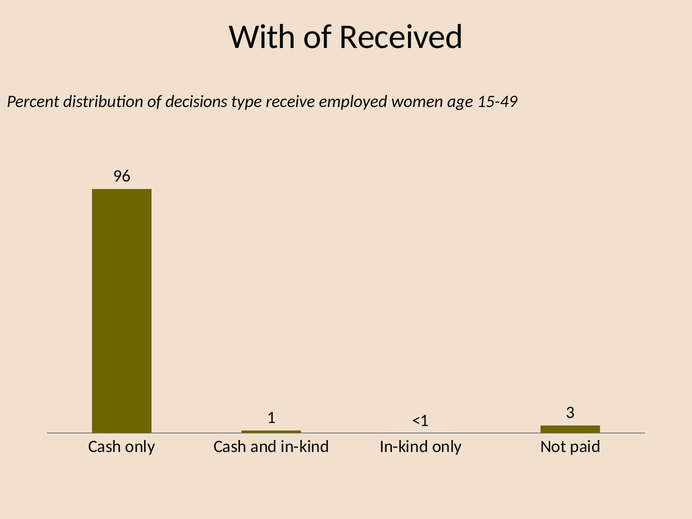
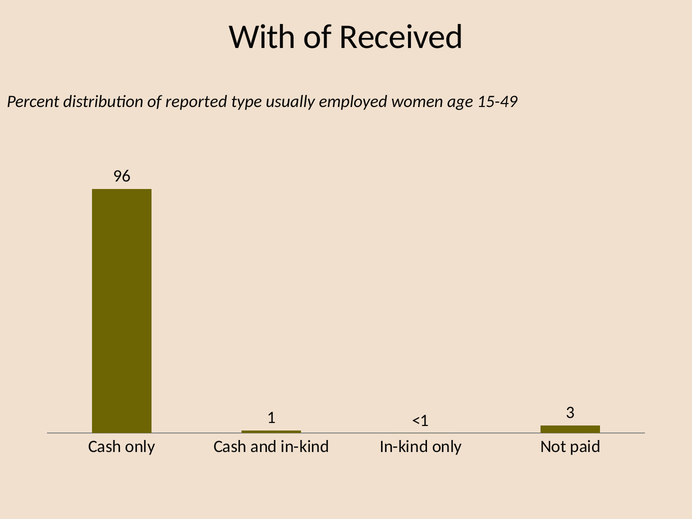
decisions: decisions -> reported
receive: receive -> usually
